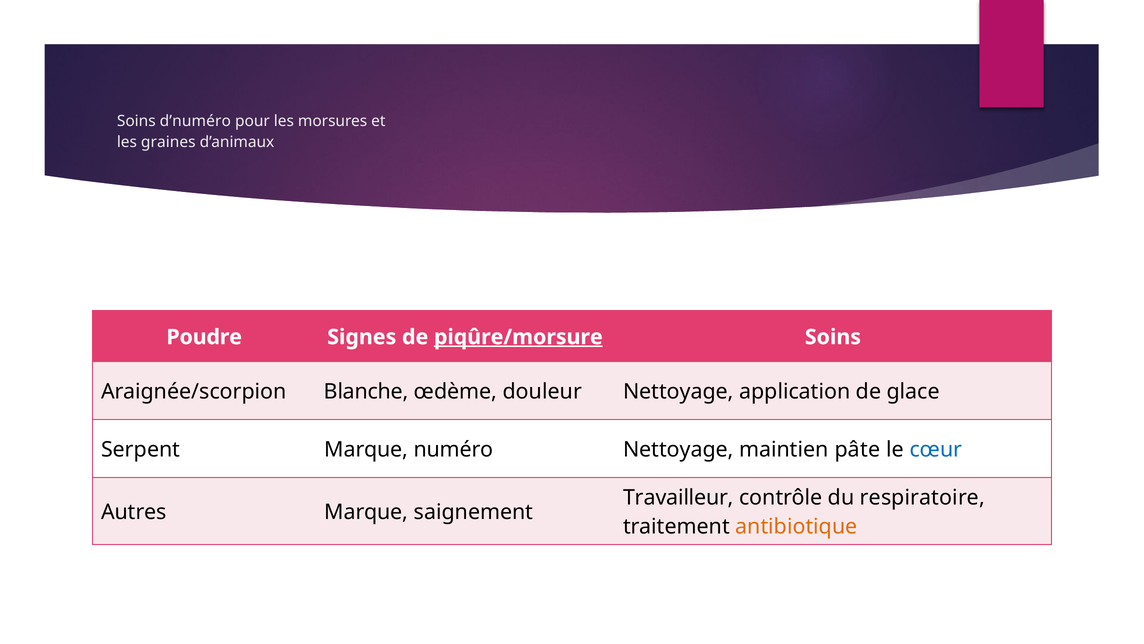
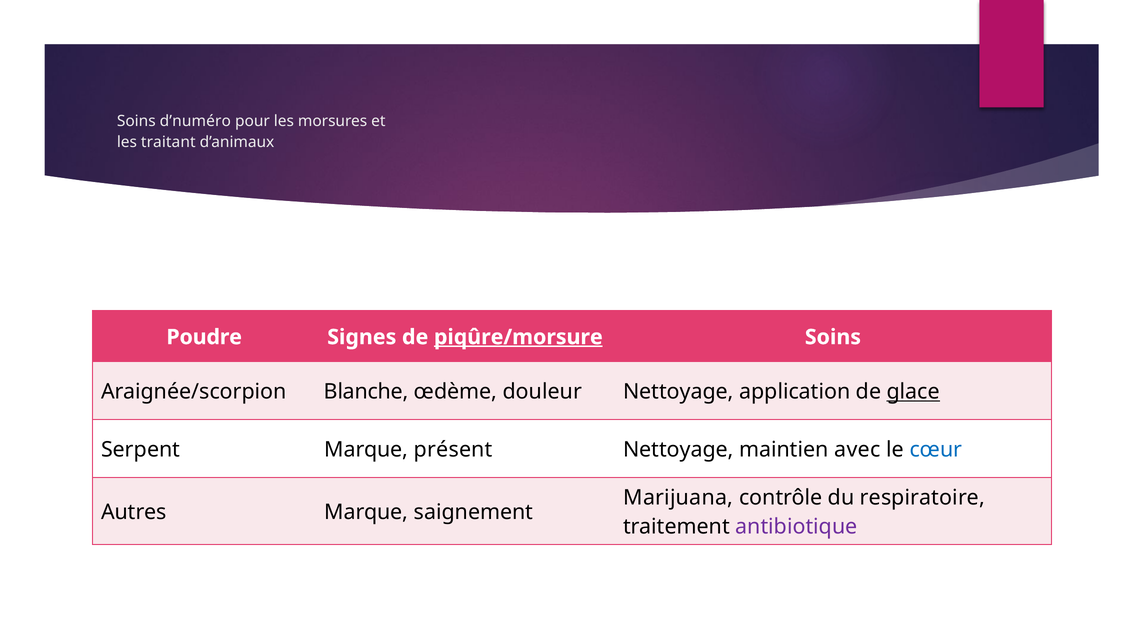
graines: graines -> traitant
glace underline: none -> present
numéro: numéro -> présent
pâte: pâte -> avec
Travailleur: Travailleur -> Marijuana
antibiotique colour: orange -> purple
